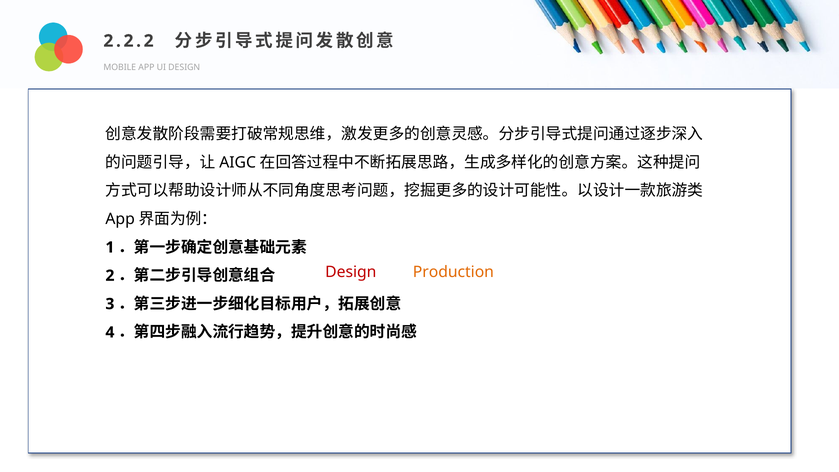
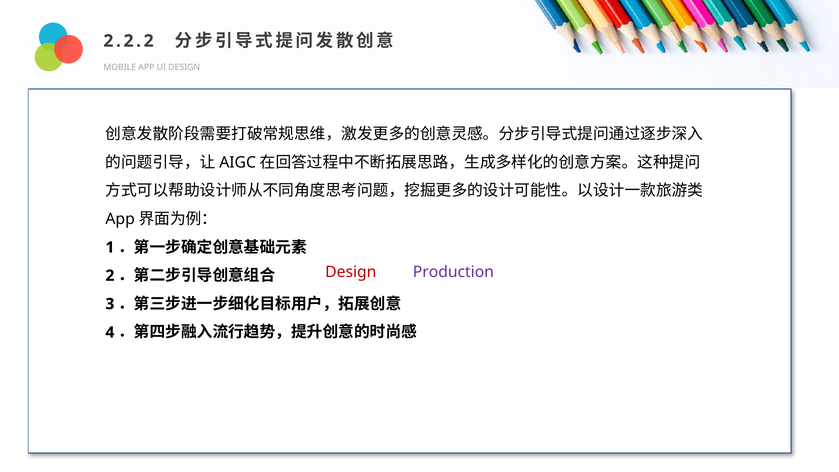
Production colour: orange -> purple
